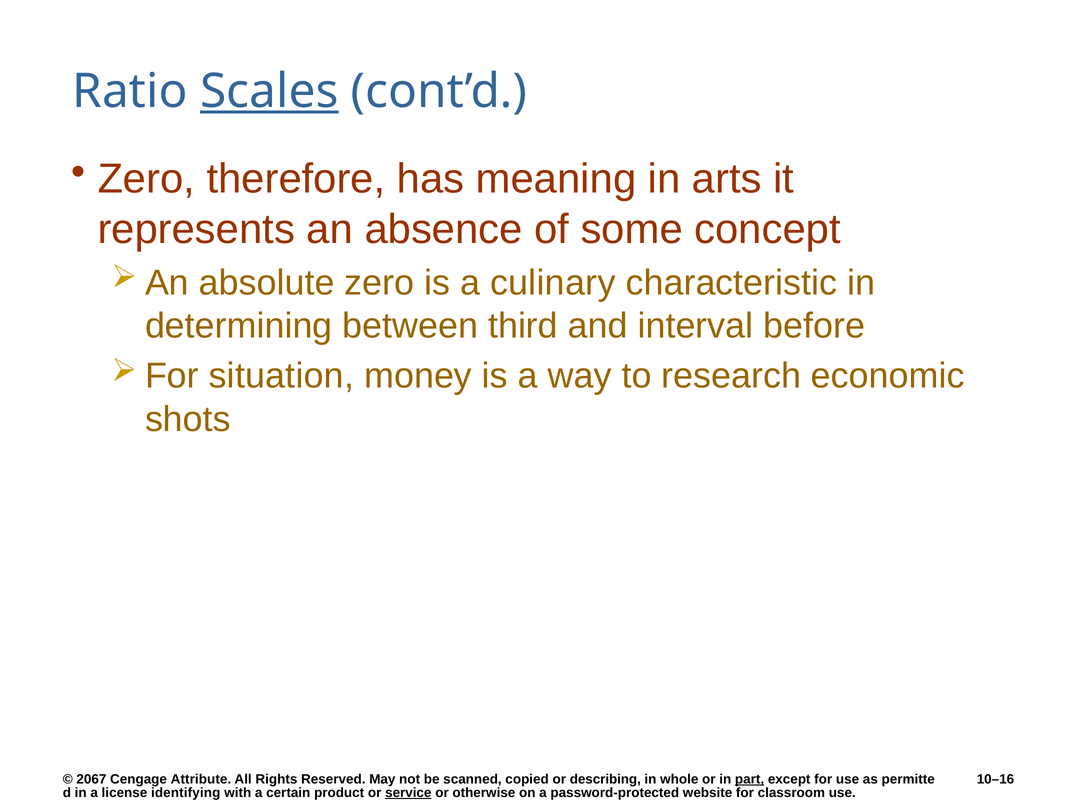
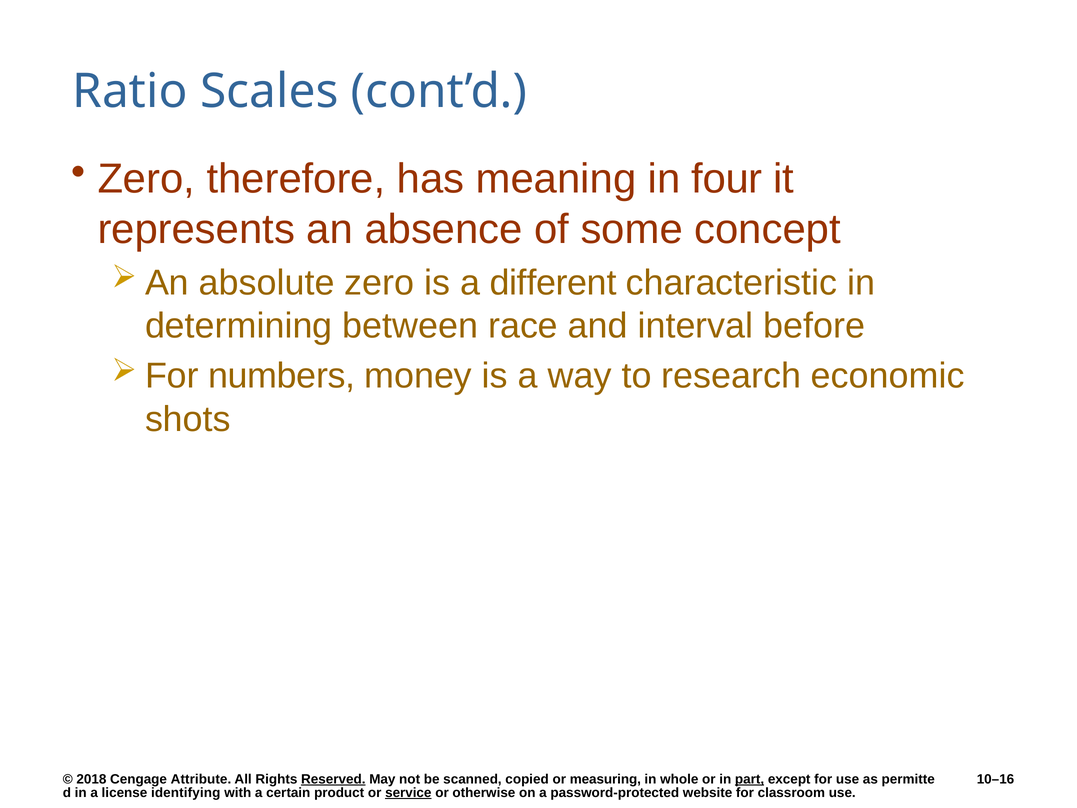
Scales underline: present -> none
arts: arts -> four
culinary: culinary -> different
third: third -> race
situation: situation -> numbers
2067: 2067 -> 2018
Reserved underline: none -> present
describing: describing -> measuring
